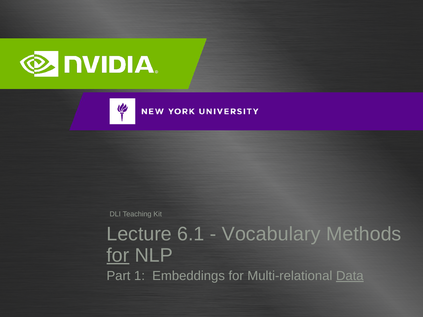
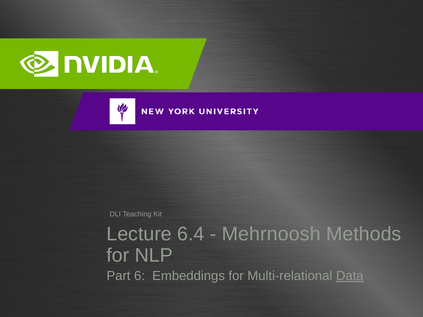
6.1: 6.1 -> 6.4
Vocabulary: Vocabulary -> Mehrnoosh
for at (118, 255) underline: present -> none
Part 1: 1 -> 6
